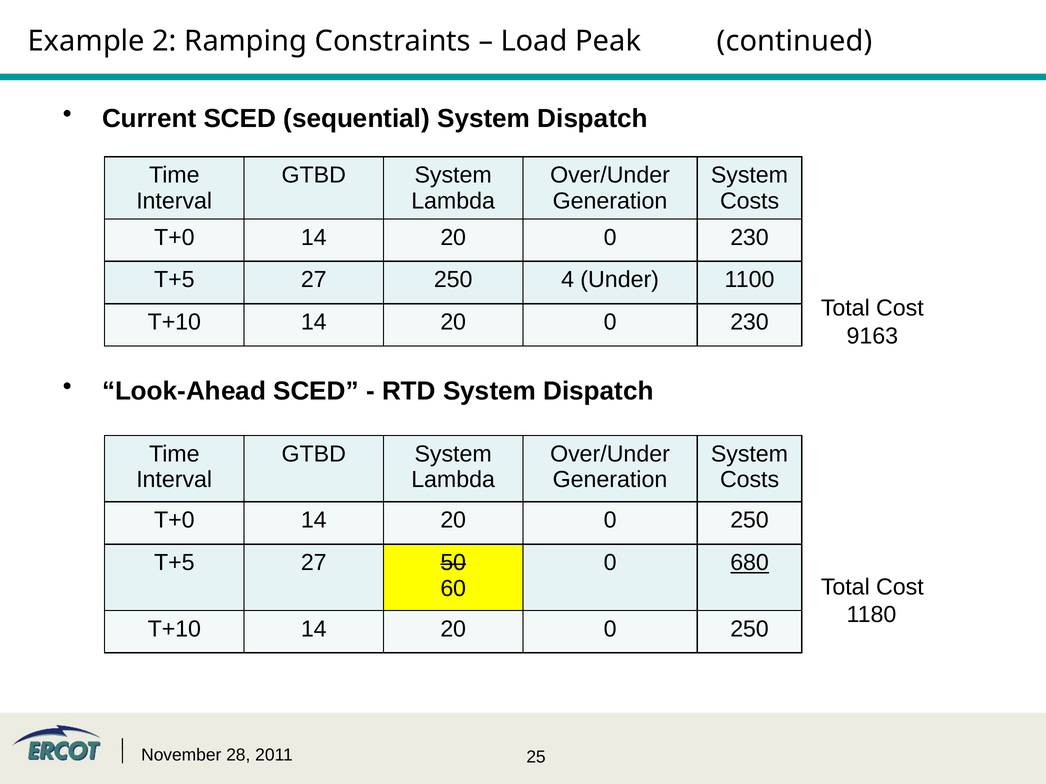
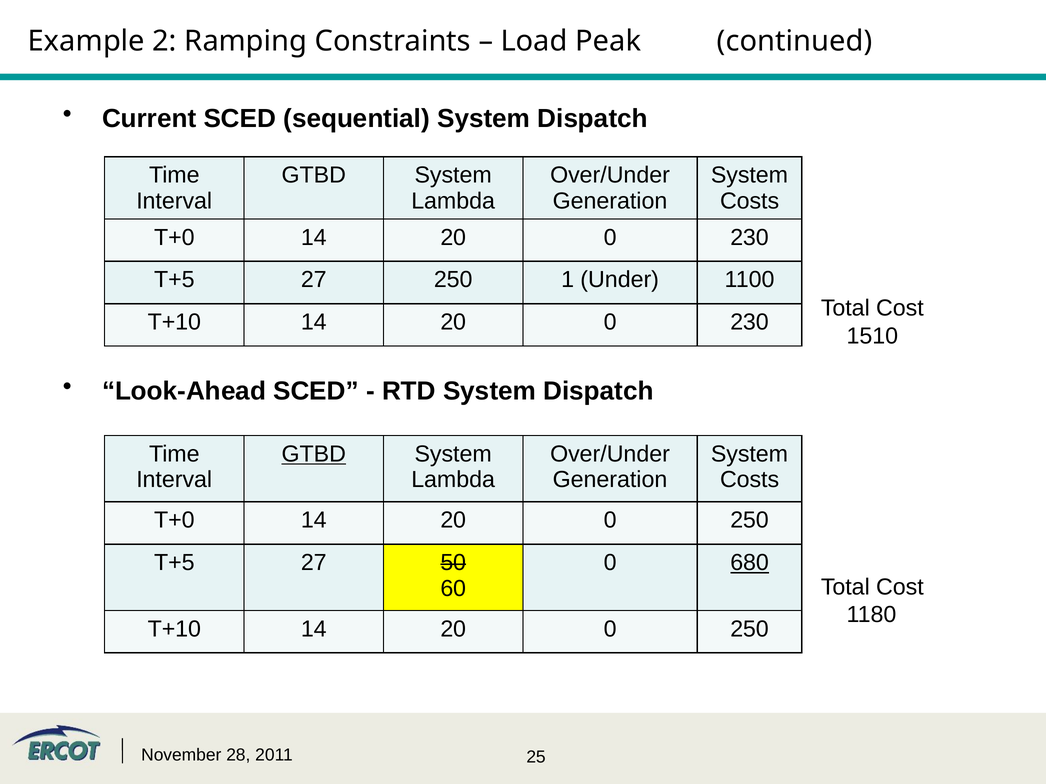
4: 4 -> 1
9163: 9163 -> 1510
GTBD at (314, 454) underline: none -> present
